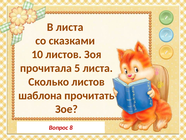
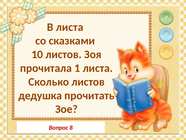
5: 5 -> 1
шаблона: шаблона -> дедушка
